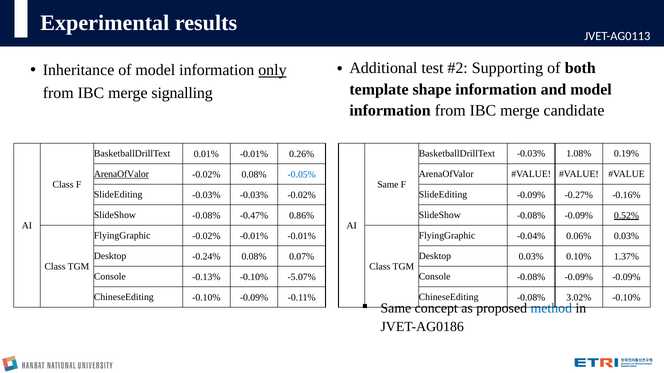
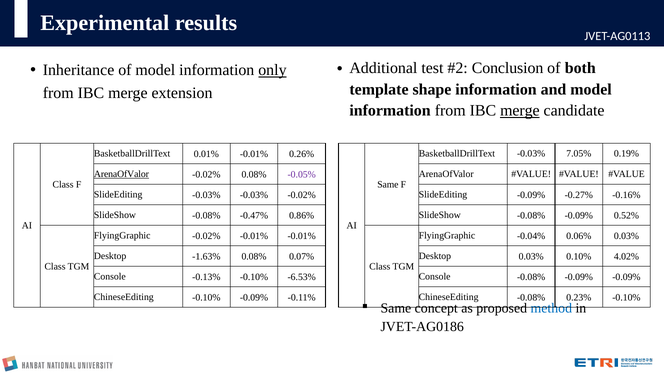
Supporting: Supporting -> Conclusion
signalling: signalling -> extension
merge at (520, 111) underline: none -> present
1.08%: 1.08% -> 7.05%
-0.05% colour: blue -> purple
0.52% underline: present -> none
-0.24%: -0.24% -> -1.63%
1.37%: 1.37% -> 4.02%
-5.07%: -5.07% -> -6.53%
3.02%: 3.02% -> 0.23%
